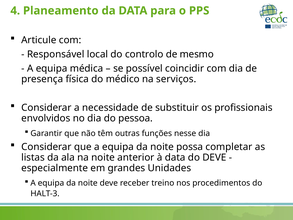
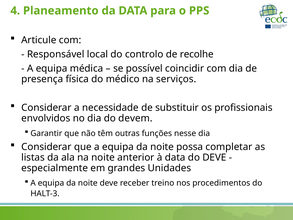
mesmo: mesmo -> recolhe
pessoa: pessoa -> devem
